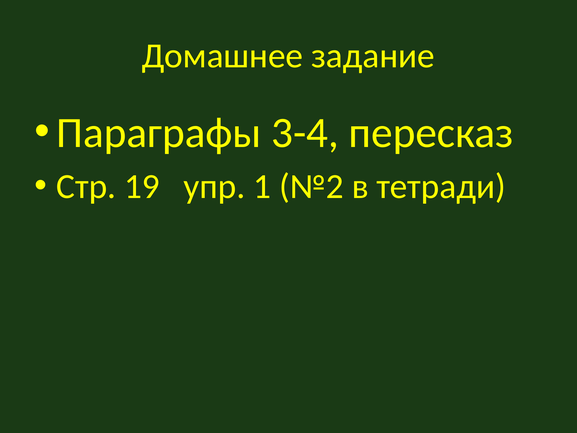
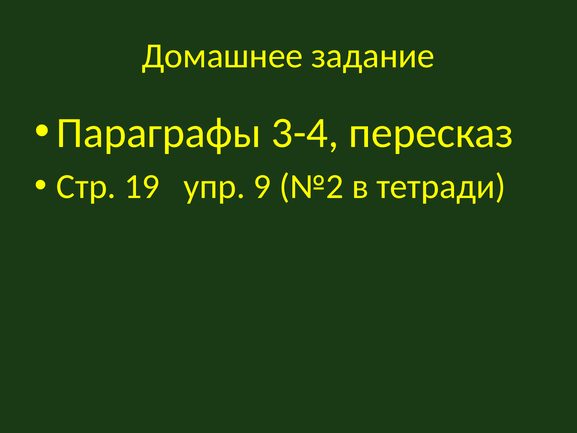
1: 1 -> 9
